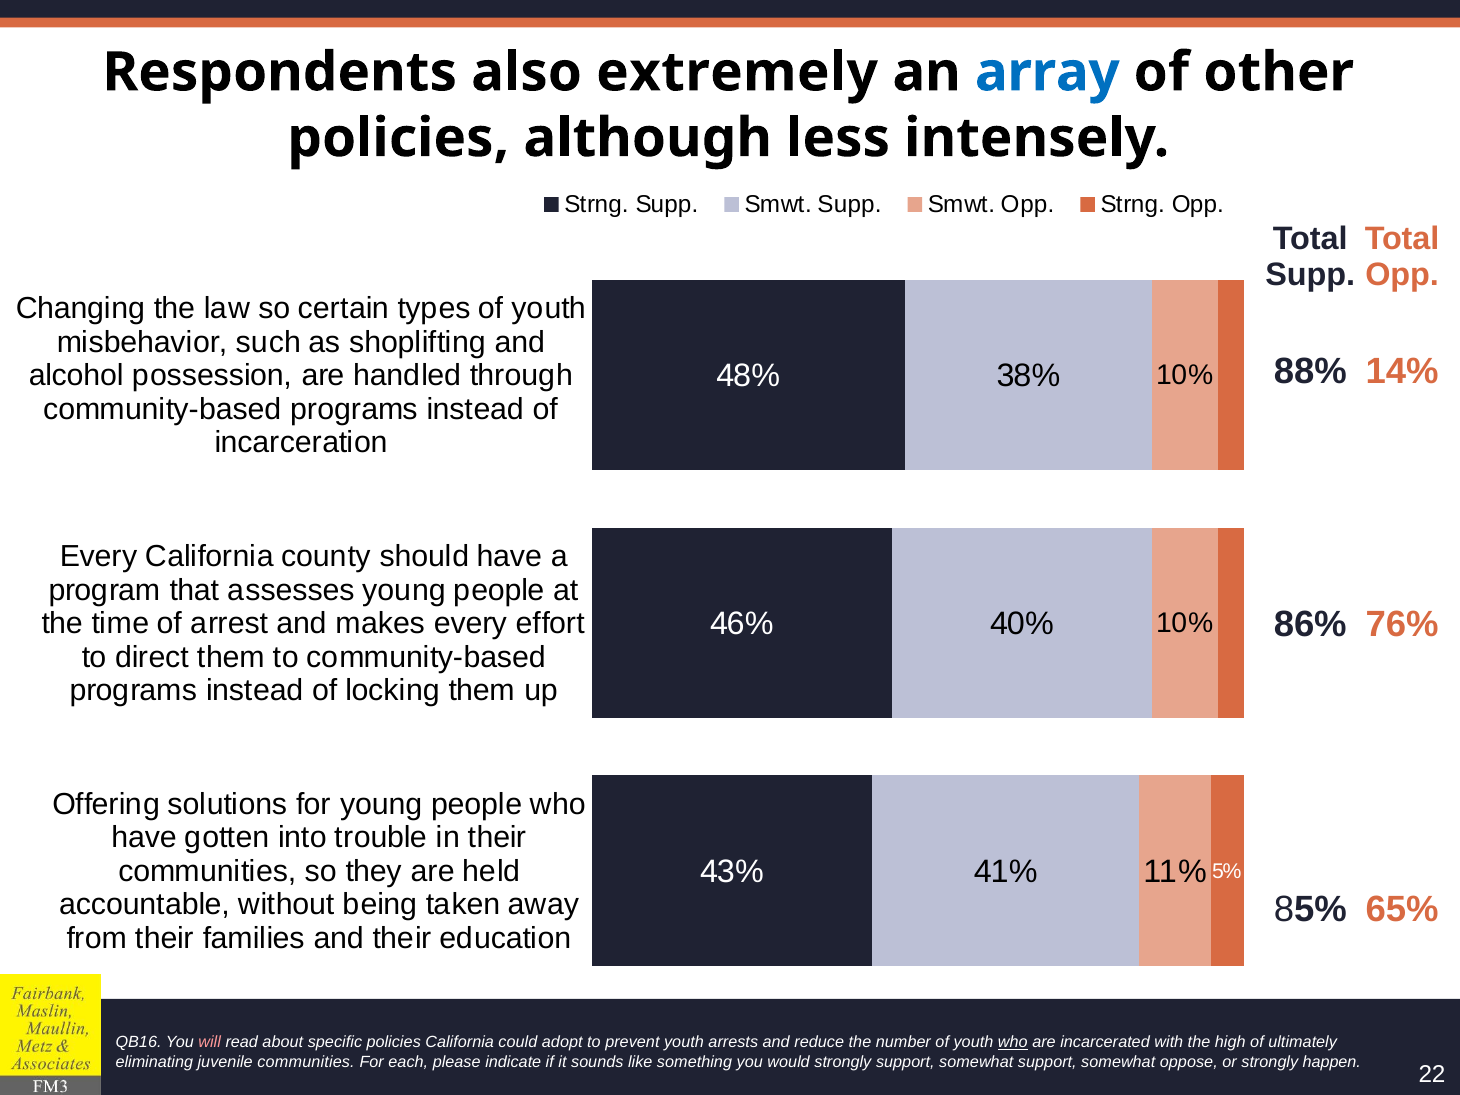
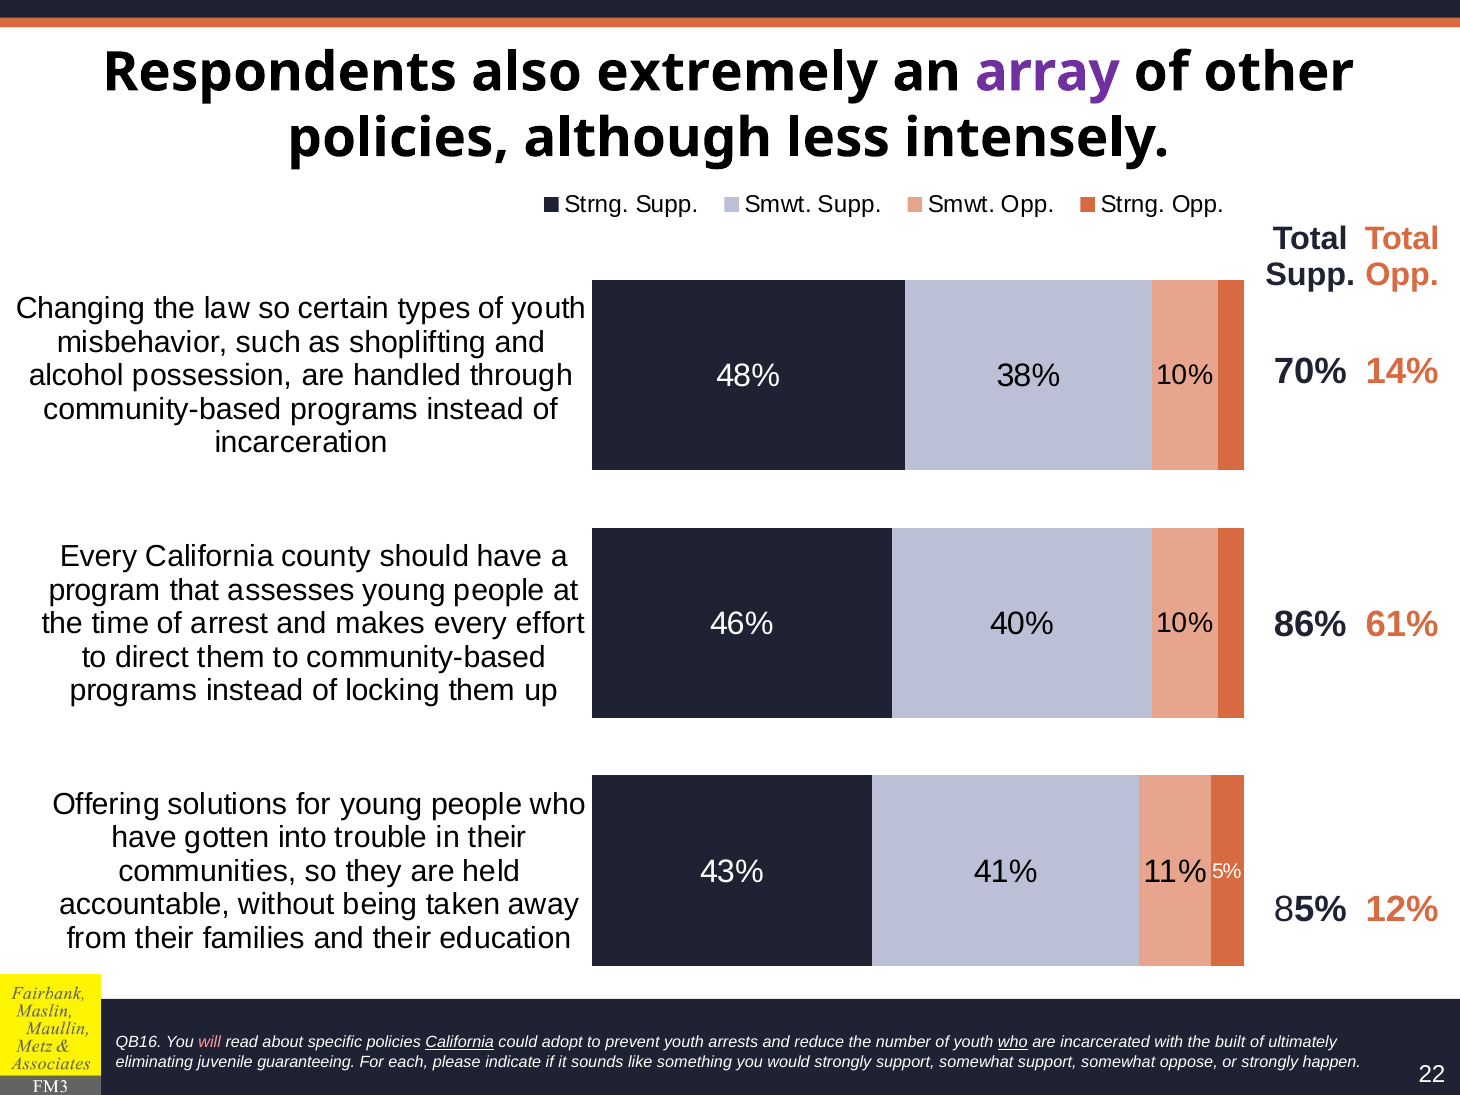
array colour: blue -> purple
88%: 88% -> 70%
76%: 76% -> 61%
65%: 65% -> 12%
California at (460, 1042) underline: none -> present
high: high -> built
juvenile communities: communities -> guaranteeing
